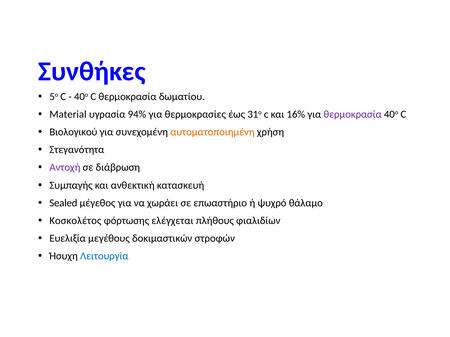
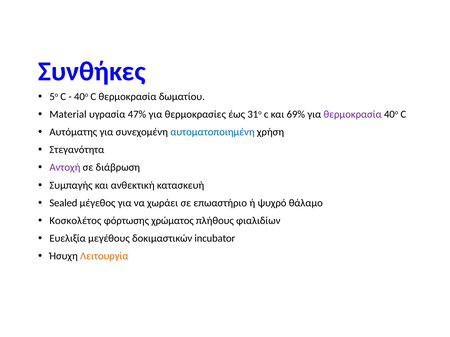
94%: 94% -> 47%
16%: 16% -> 69%
Βιολογικού: Βιολογικού -> Αυτόματης
αυτοματοποιημένη colour: orange -> blue
ελέγχεται: ελέγχεται -> χρώματος
στροφών: στροφών -> incubator
Λειτουργία colour: blue -> orange
